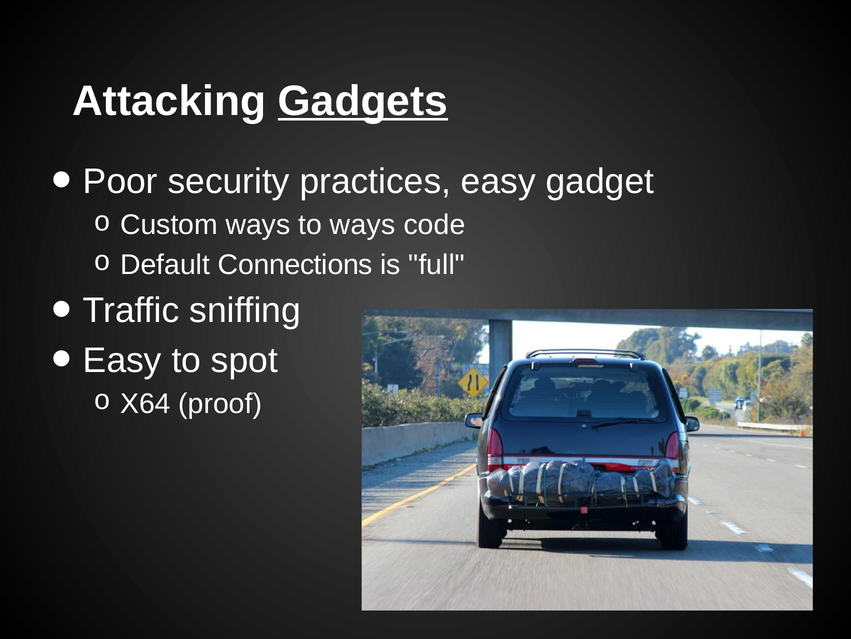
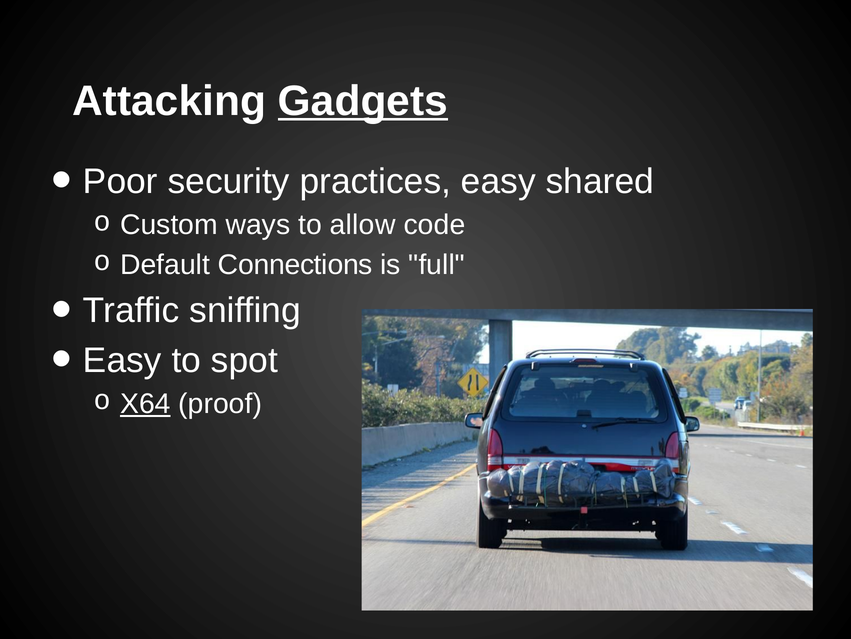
gadget: gadget -> shared
to ways: ways -> allow
X64 underline: none -> present
